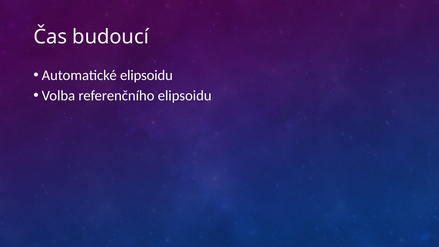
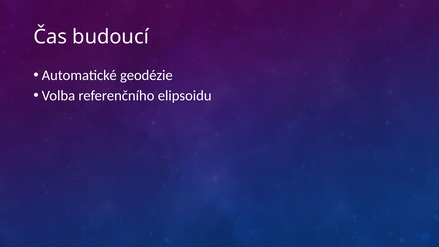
Automatické elipsoidu: elipsoidu -> geodézie
